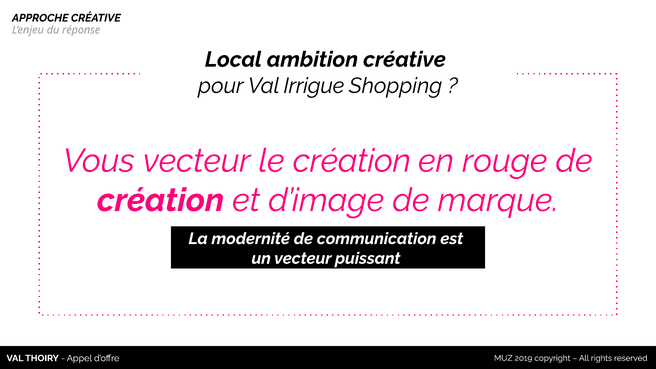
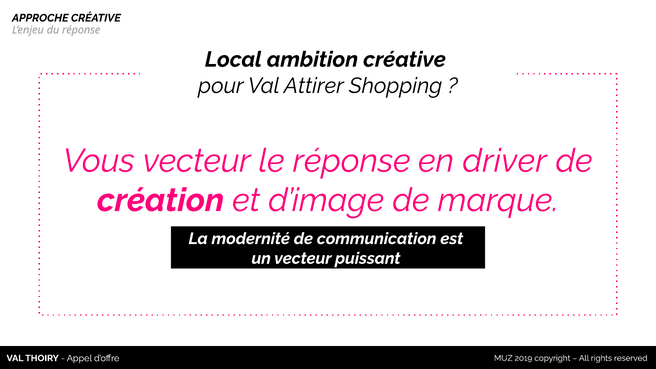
Irrigue: Irrigue -> Attirer
le création: création -> réponse
rouge: rouge -> driver
